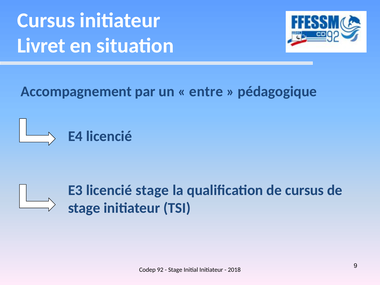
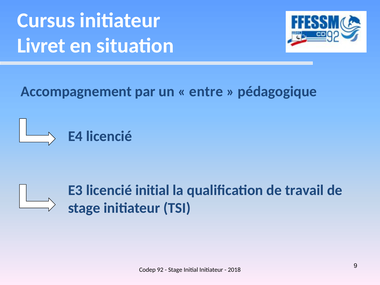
licencié stage: stage -> initial
de cursus: cursus -> travail
